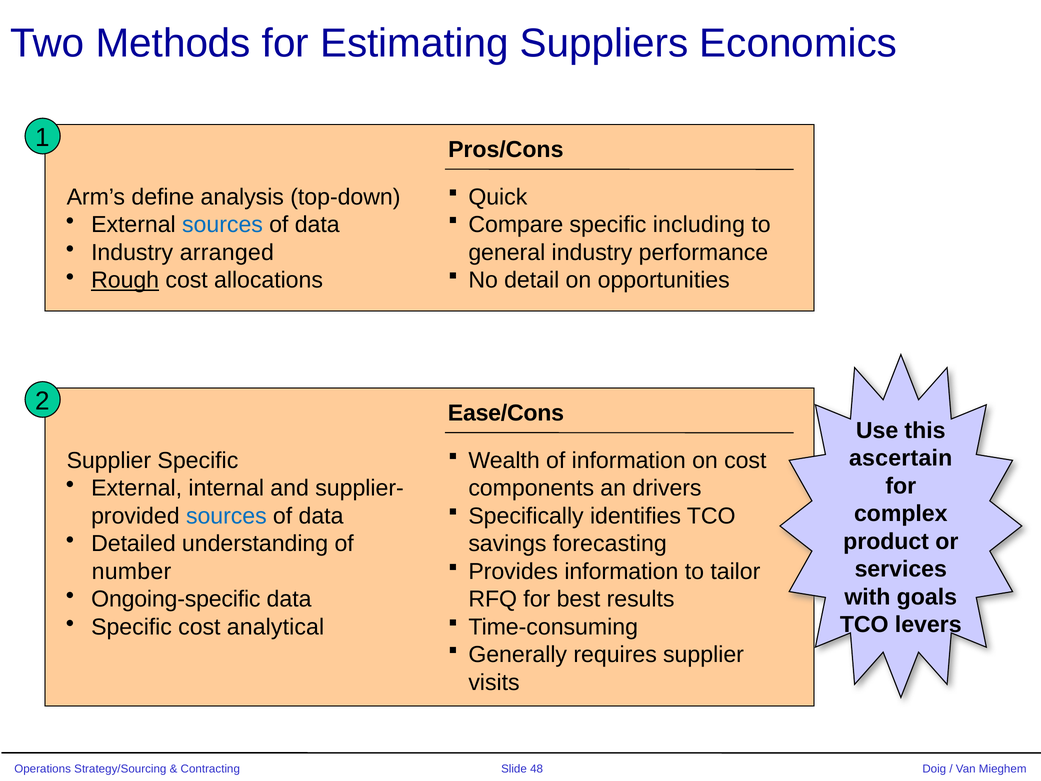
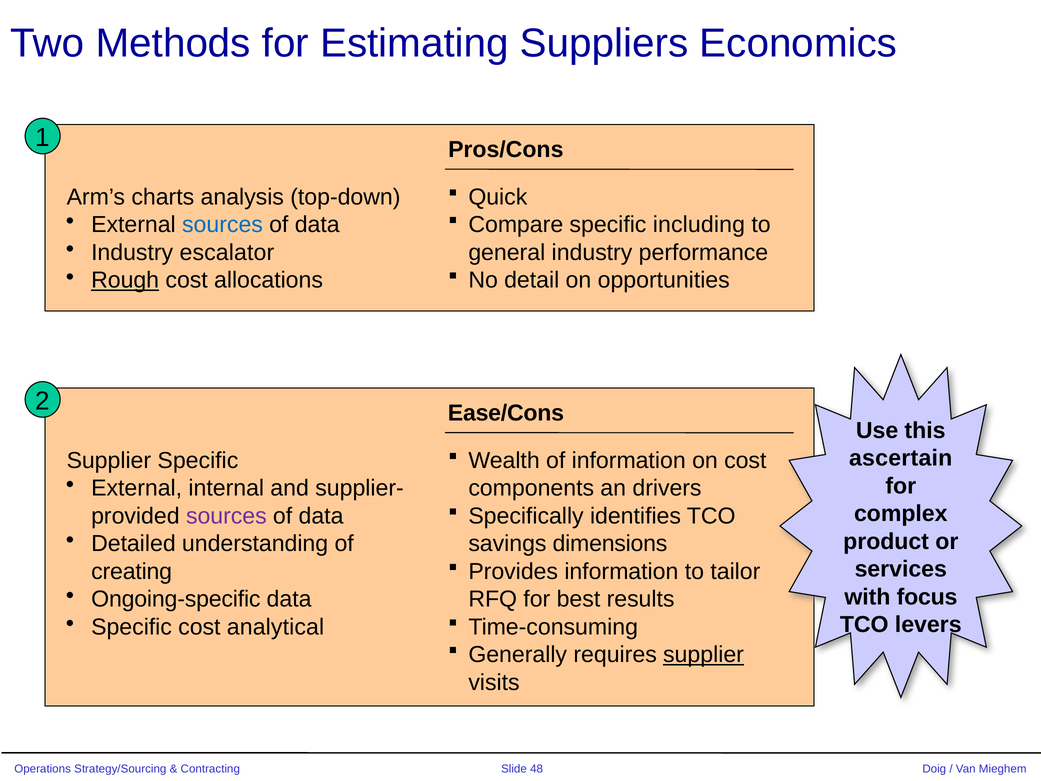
define: define -> charts
arranged: arranged -> escalator
sources at (226, 516) colour: blue -> purple
forecasting: forecasting -> dimensions
number: number -> creating
goals: goals -> focus
supplier at (704, 654) underline: none -> present
